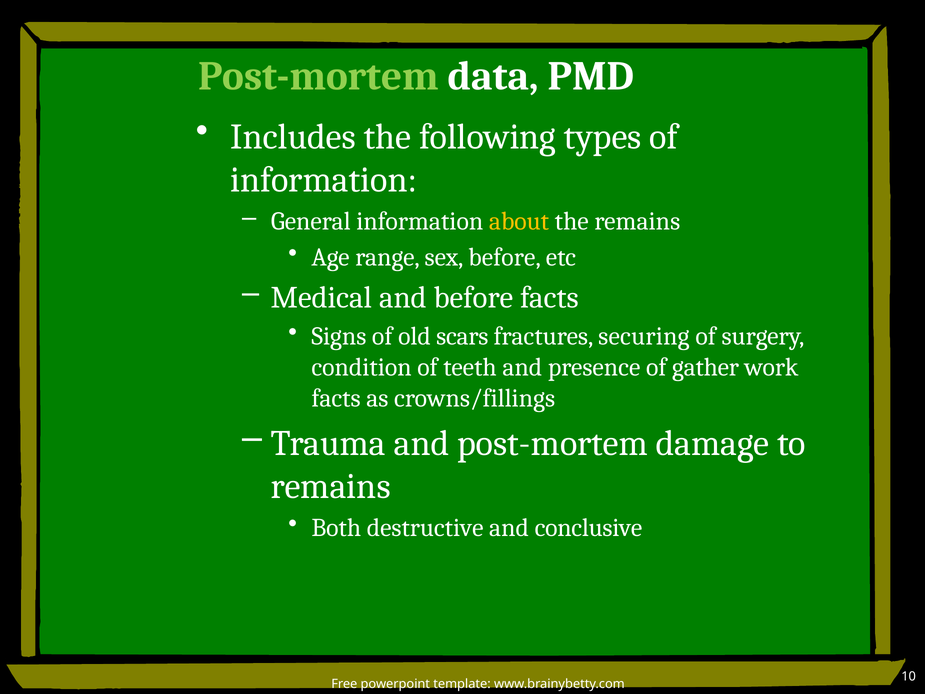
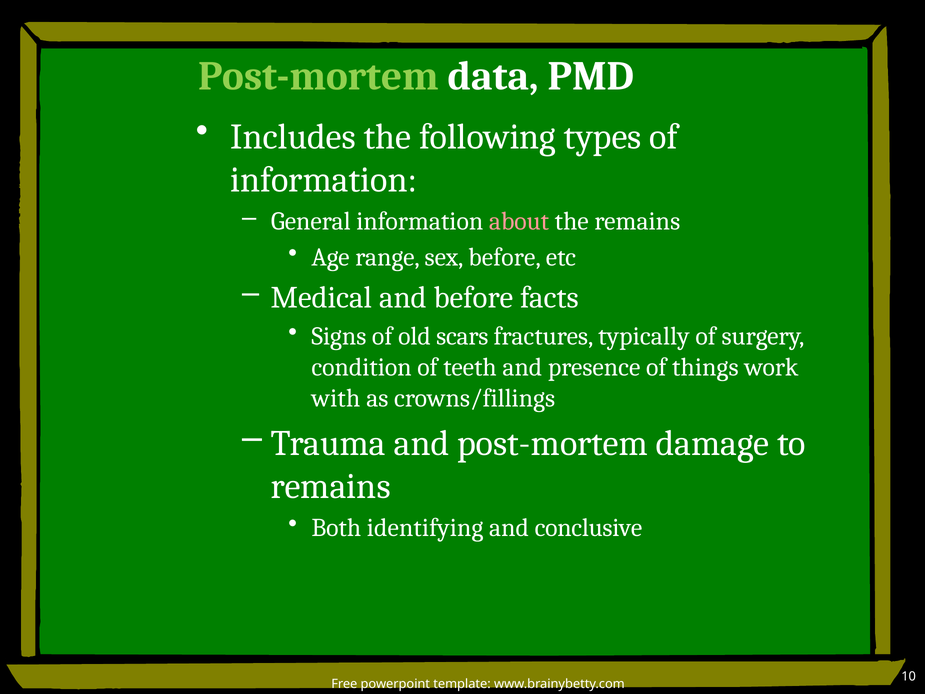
about colour: yellow -> pink
securing: securing -> typically
gather: gather -> things
facts at (336, 398): facts -> with
destructive: destructive -> identifying
